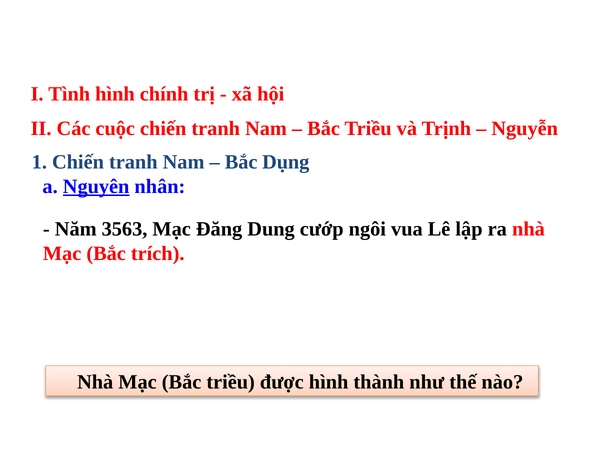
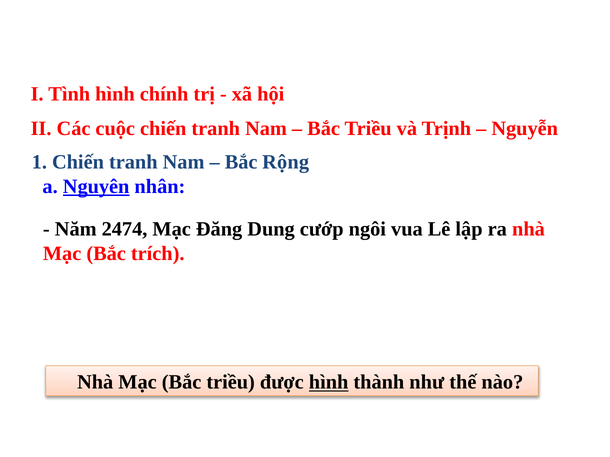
Dụng: Dụng -> Rộng
3563: 3563 -> 2474
hình at (329, 383) underline: none -> present
